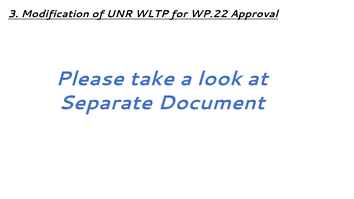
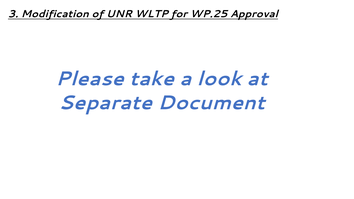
WP.22: WP.22 -> WP.25
